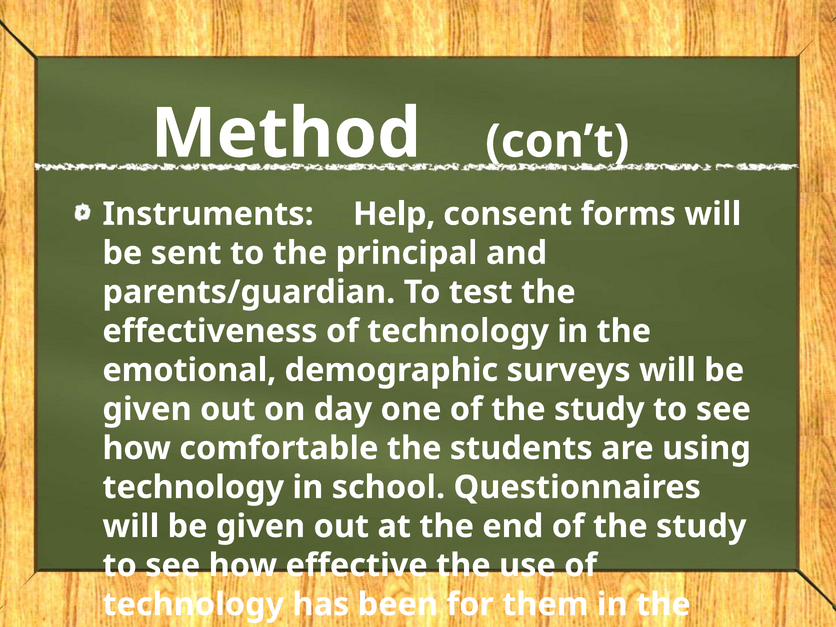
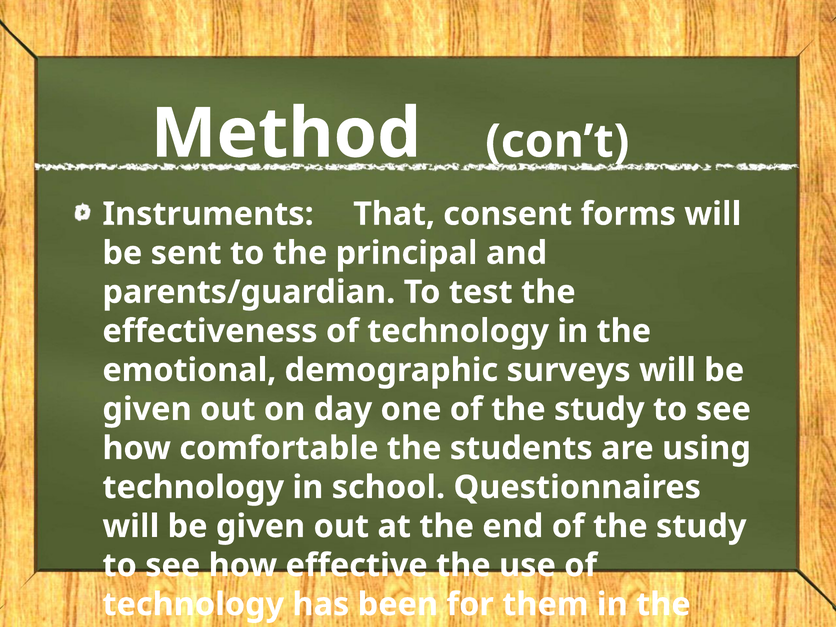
Help: Help -> That
